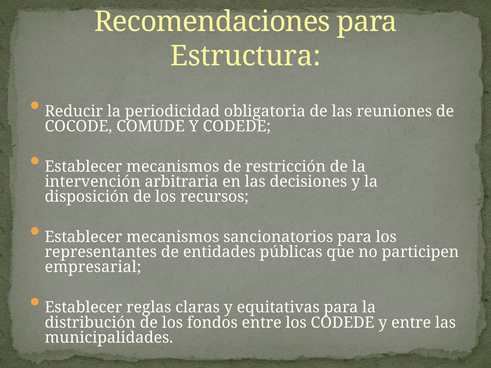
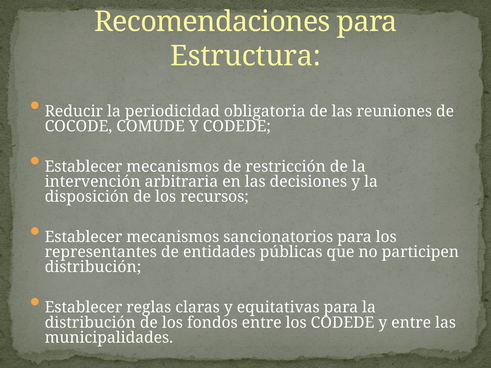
empresarial at (93, 267): empresarial -> distribución
